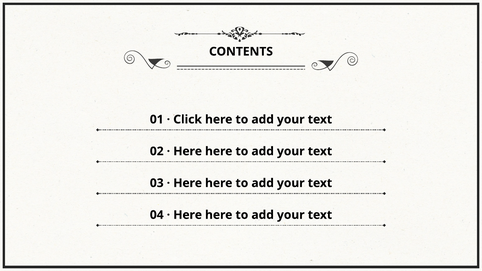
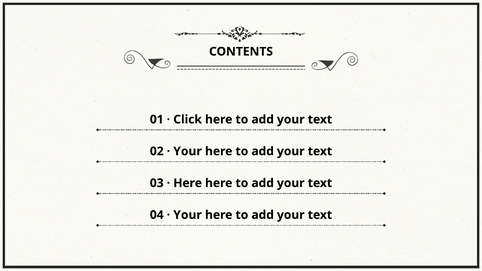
Here at (188, 151): Here -> Your
Here at (188, 215): Here -> Your
